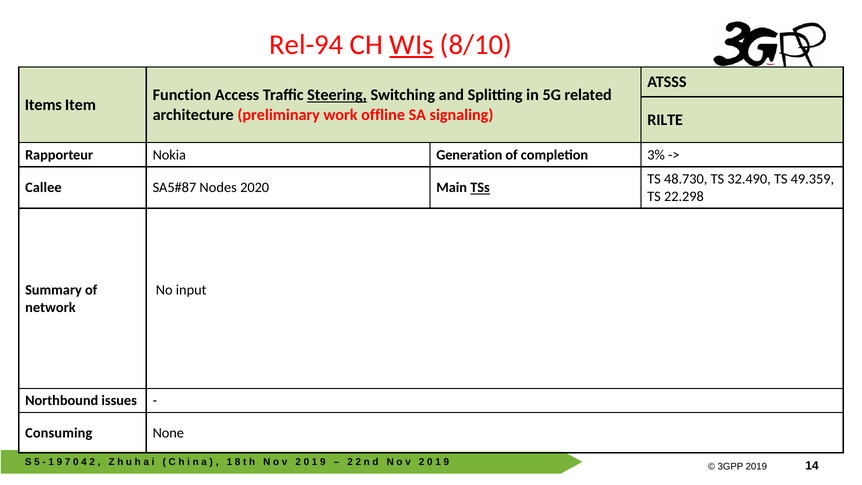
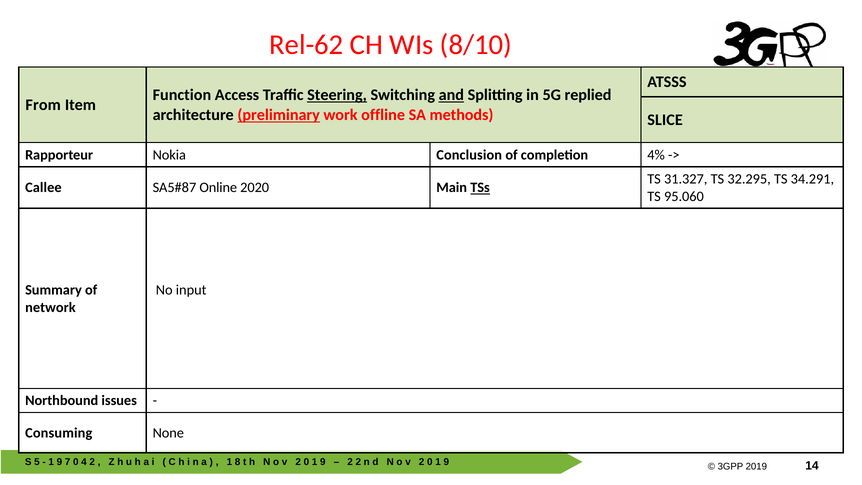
Rel-94: Rel-94 -> Rel-62
WIs underline: present -> none
and underline: none -> present
related: related -> replied
Items: Items -> From
preliminary underline: none -> present
signaling: signaling -> methods
RILTE: RILTE -> SLICE
Generation: Generation -> Conclusion
3%: 3% -> 4%
48.730: 48.730 -> 31.327
32.490: 32.490 -> 32.295
49.359: 49.359 -> 34.291
Nodes: Nodes -> Online
22.298: 22.298 -> 95.060
